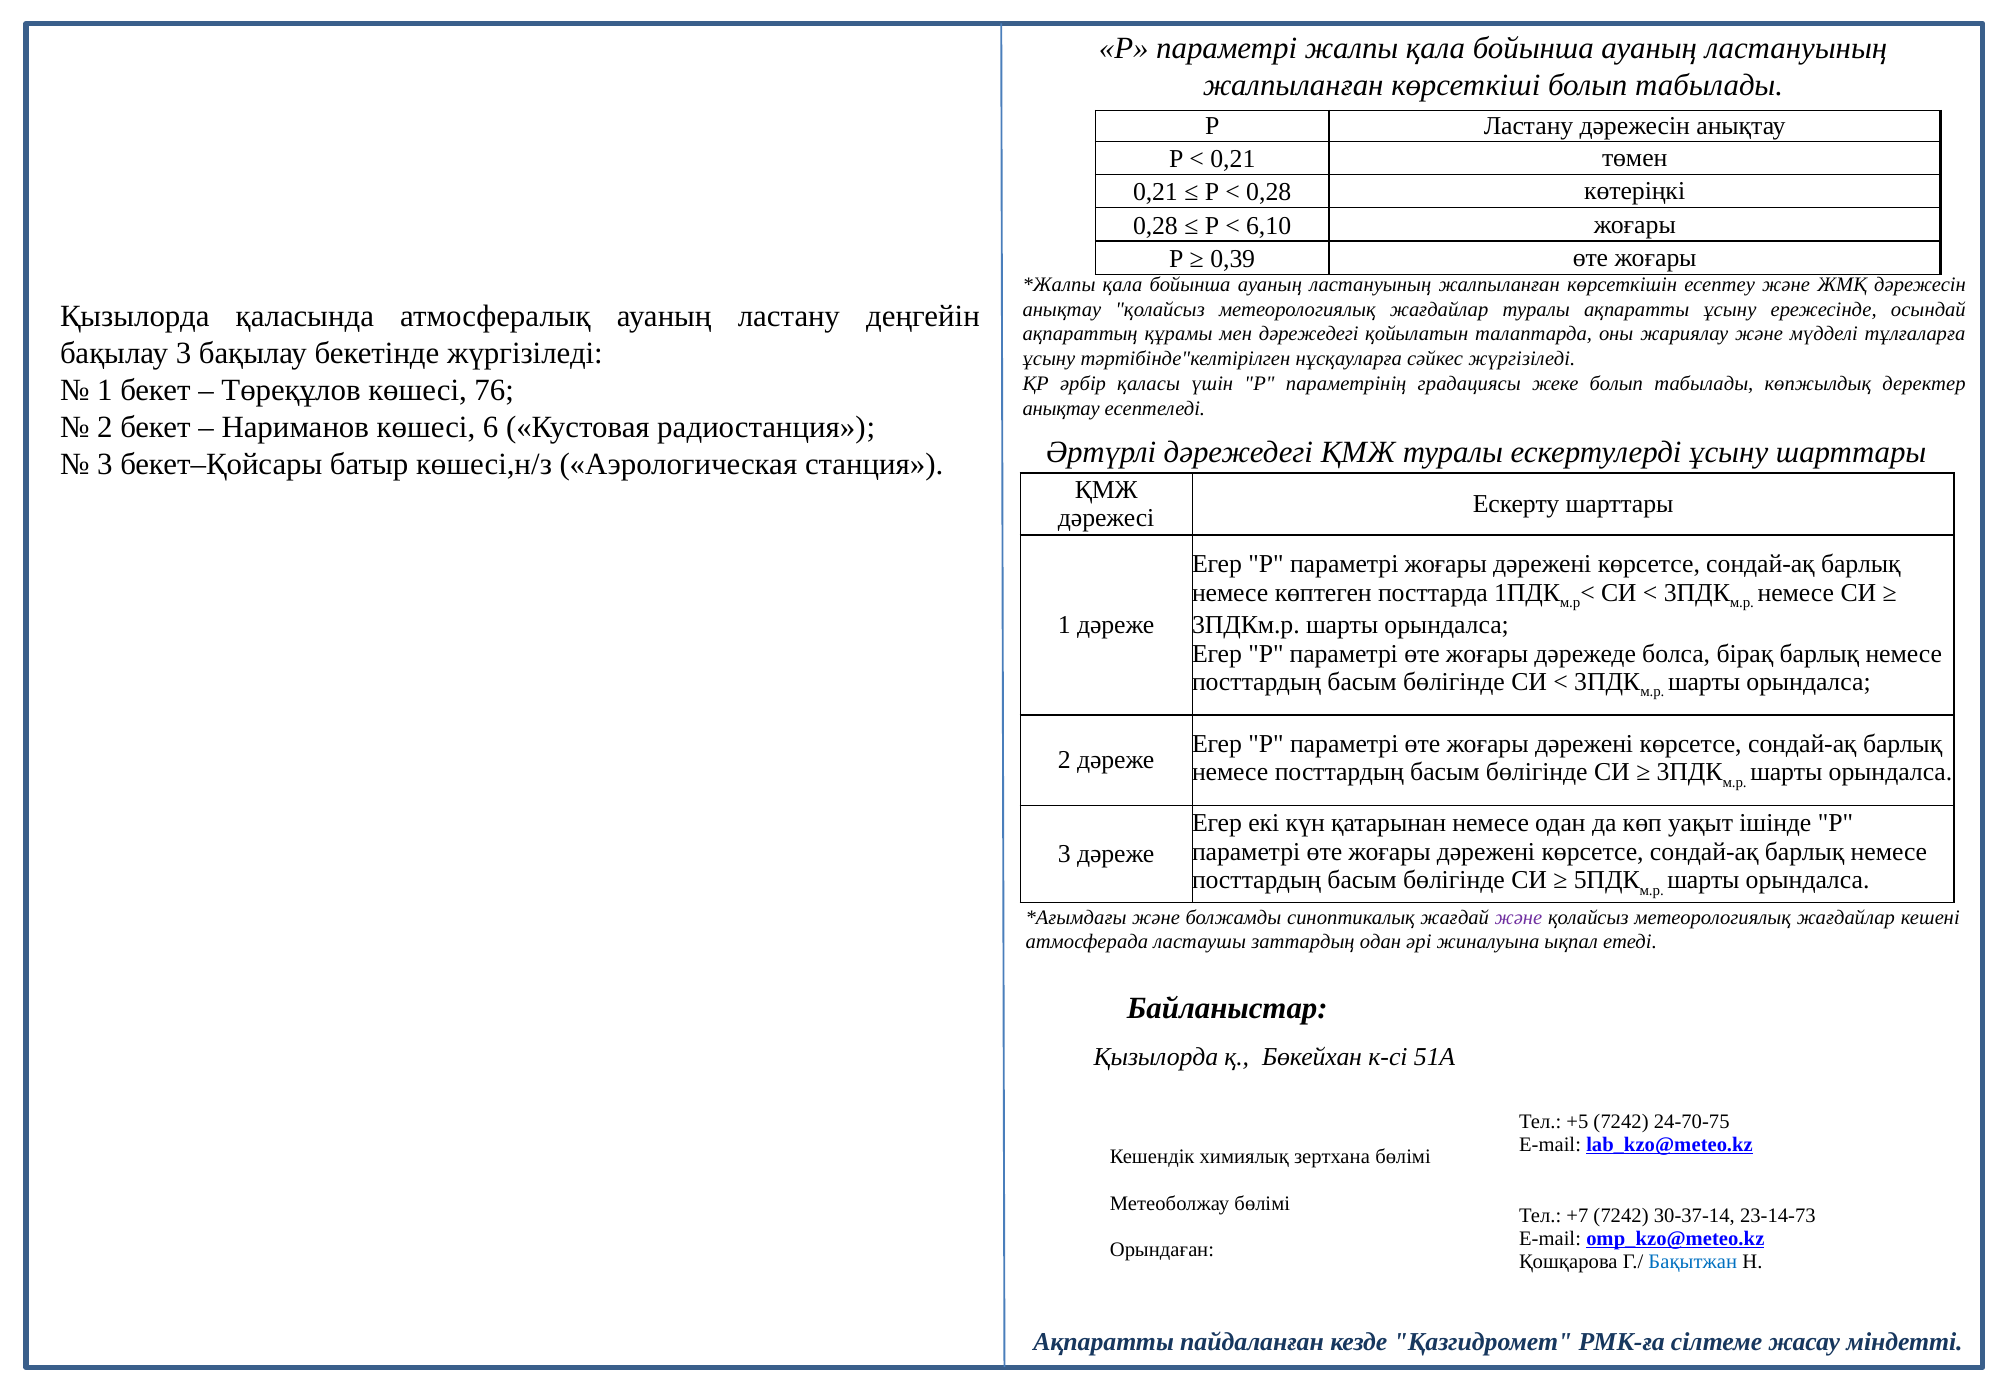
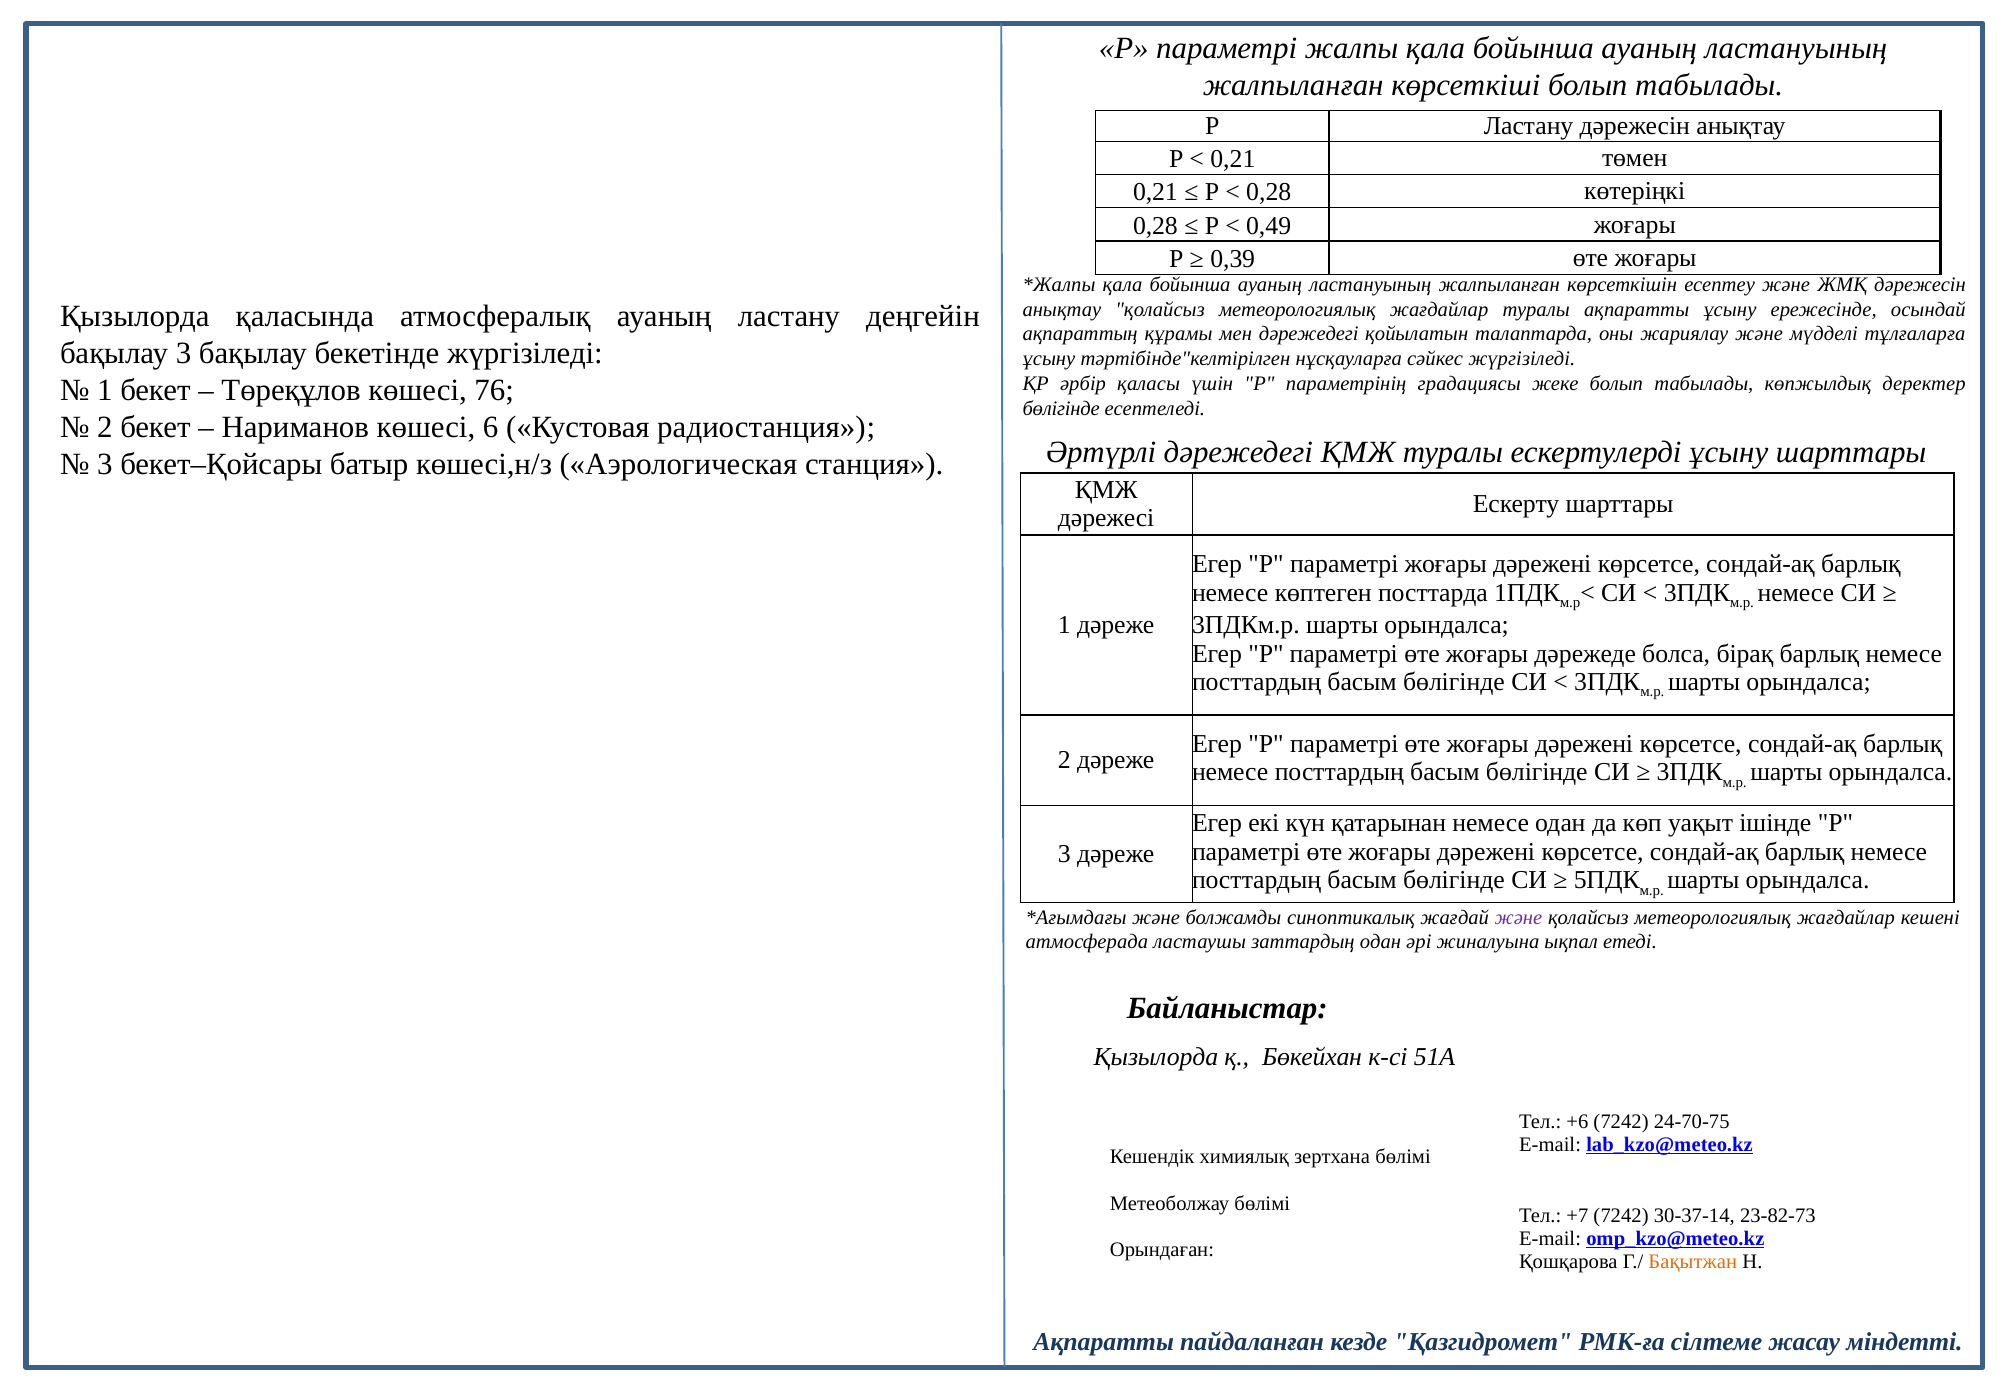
6,10: 6,10 -> 0,49
анықтау at (1061, 408): анықтау -> бөлігінде
+5: +5 -> +6
23-14-73: 23-14-73 -> 23-82-73
Бақытжан colour: blue -> orange
